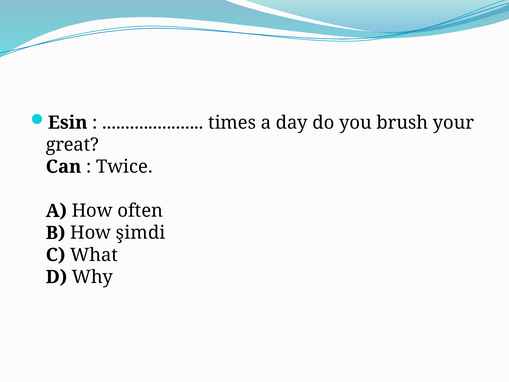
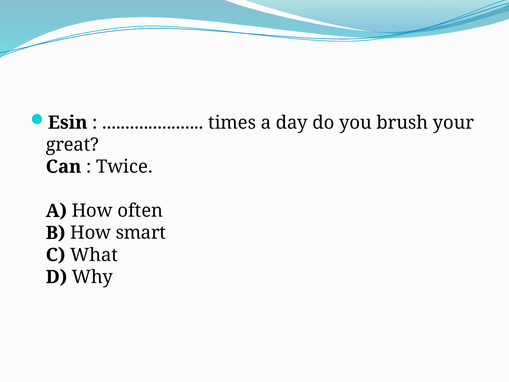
şimdi: şimdi -> smart
